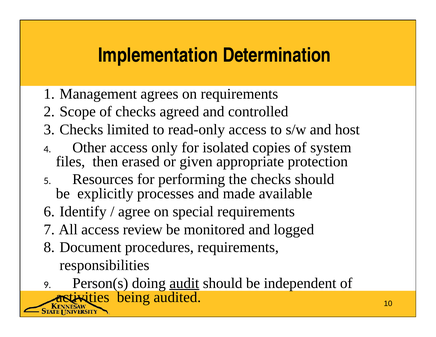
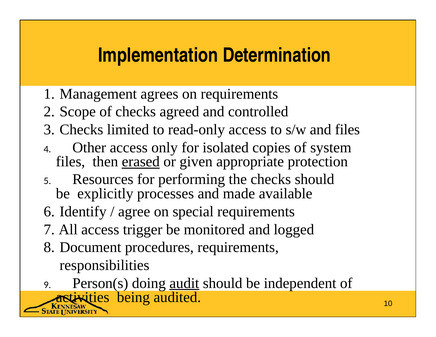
and host: host -> files
erased underline: none -> present
review: review -> trigger
